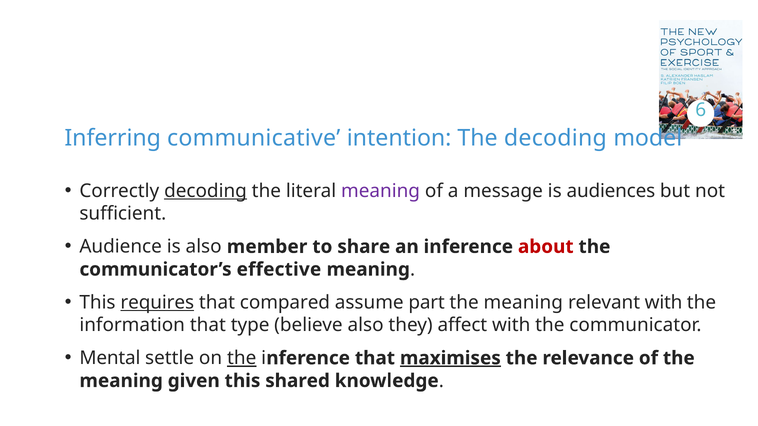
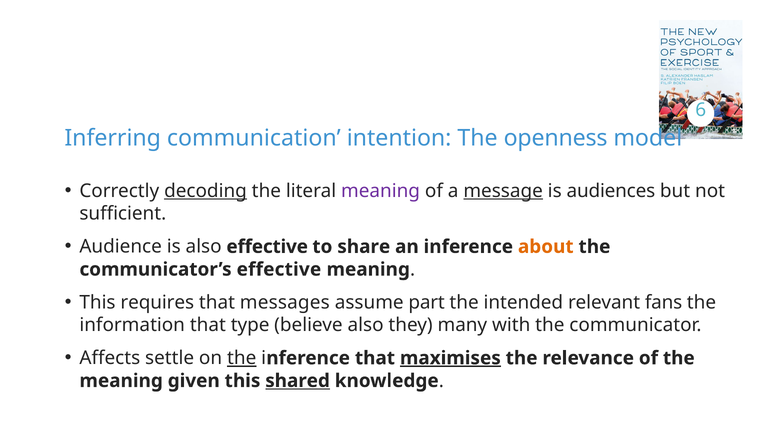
communicative: communicative -> communication
The decoding: decoding -> openness
message underline: none -> present
also member: member -> effective
about colour: red -> orange
requires underline: present -> none
compared: compared -> messages
meaning at (523, 303): meaning -> intended
relevant with: with -> fans
affect: affect -> many
Mental: Mental -> Affects
shared underline: none -> present
